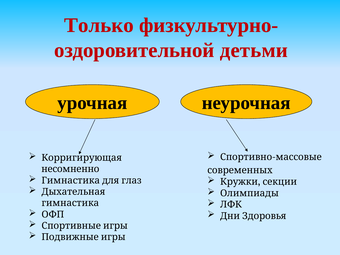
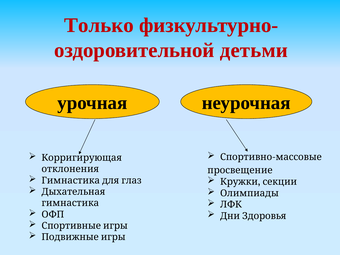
несомненно: несомненно -> отклонения
современных: современных -> просвещение
